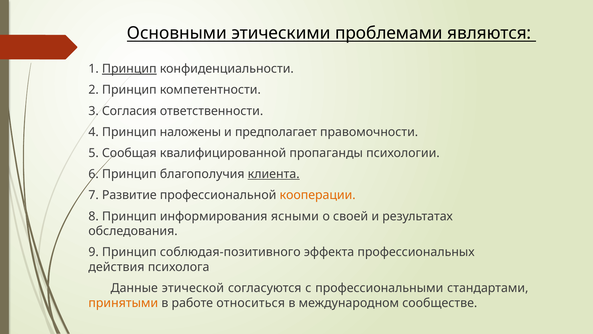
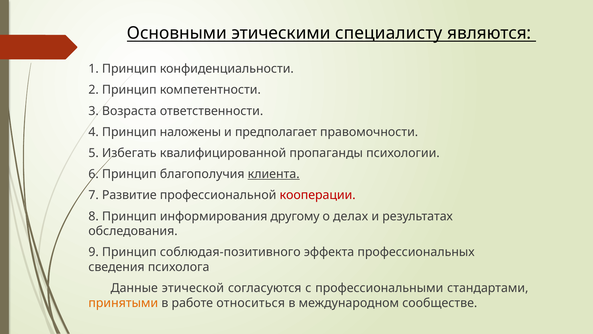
проблемами: проблемами -> специалисту
Принцип at (129, 69) underline: present -> none
Согласия: Согласия -> Возраста
Сообщая: Сообщая -> Избегать
кооперации colour: orange -> red
ясными: ясными -> другому
своей: своей -> делах
действия: действия -> сведения
